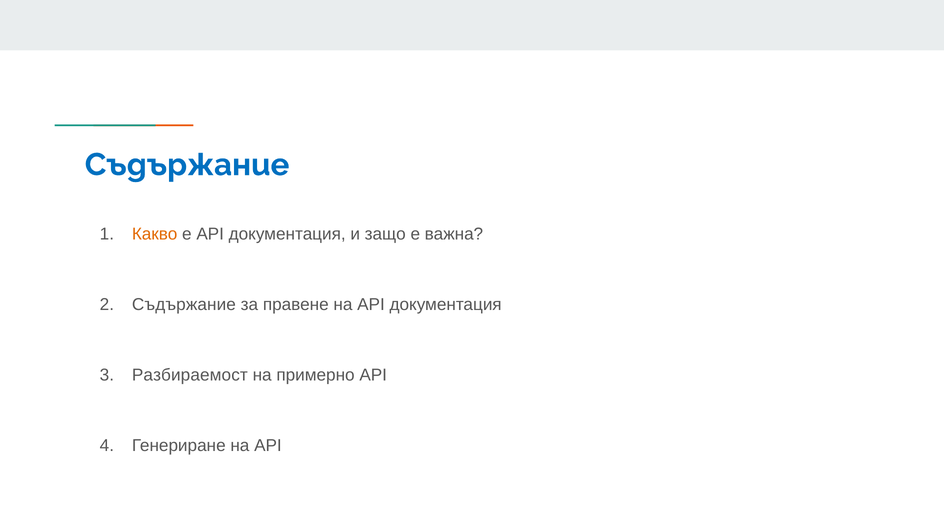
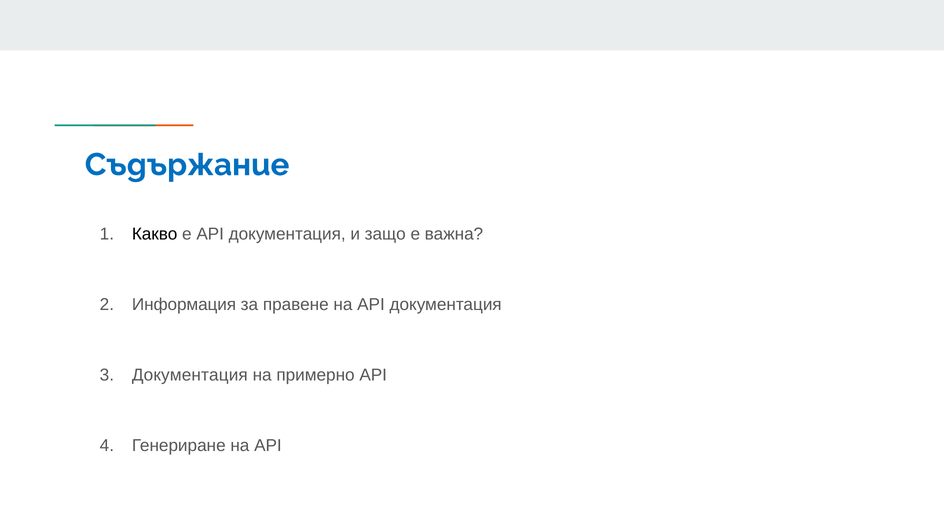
Какво colour: orange -> black
Съдържание at (184, 305): Съдържание -> Информация
Разбираемост at (190, 375): Разбираемост -> Документация
